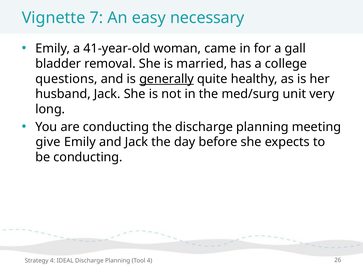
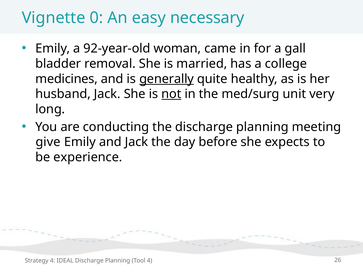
7: 7 -> 0
41-year-old: 41-year-old -> 92-year-old
questions: questions -> medicines
not underline: none -> present
be conducting: conducting -> experience
